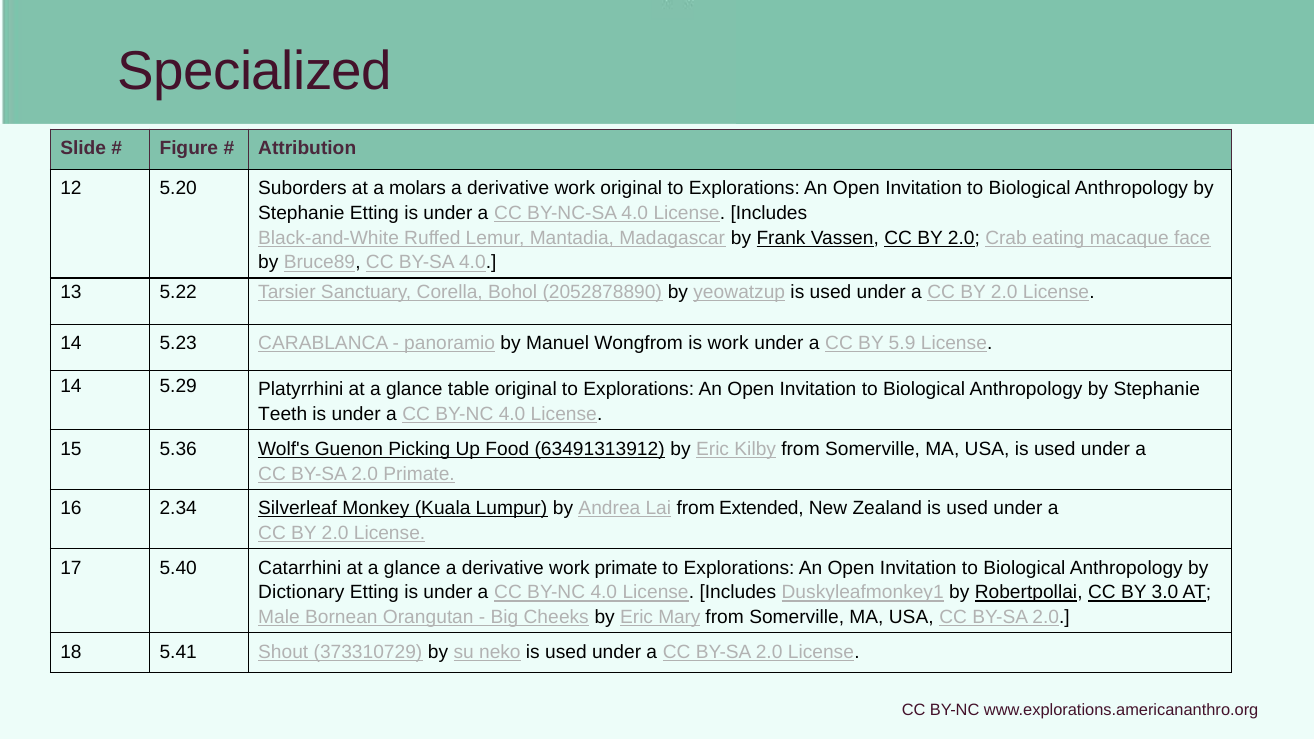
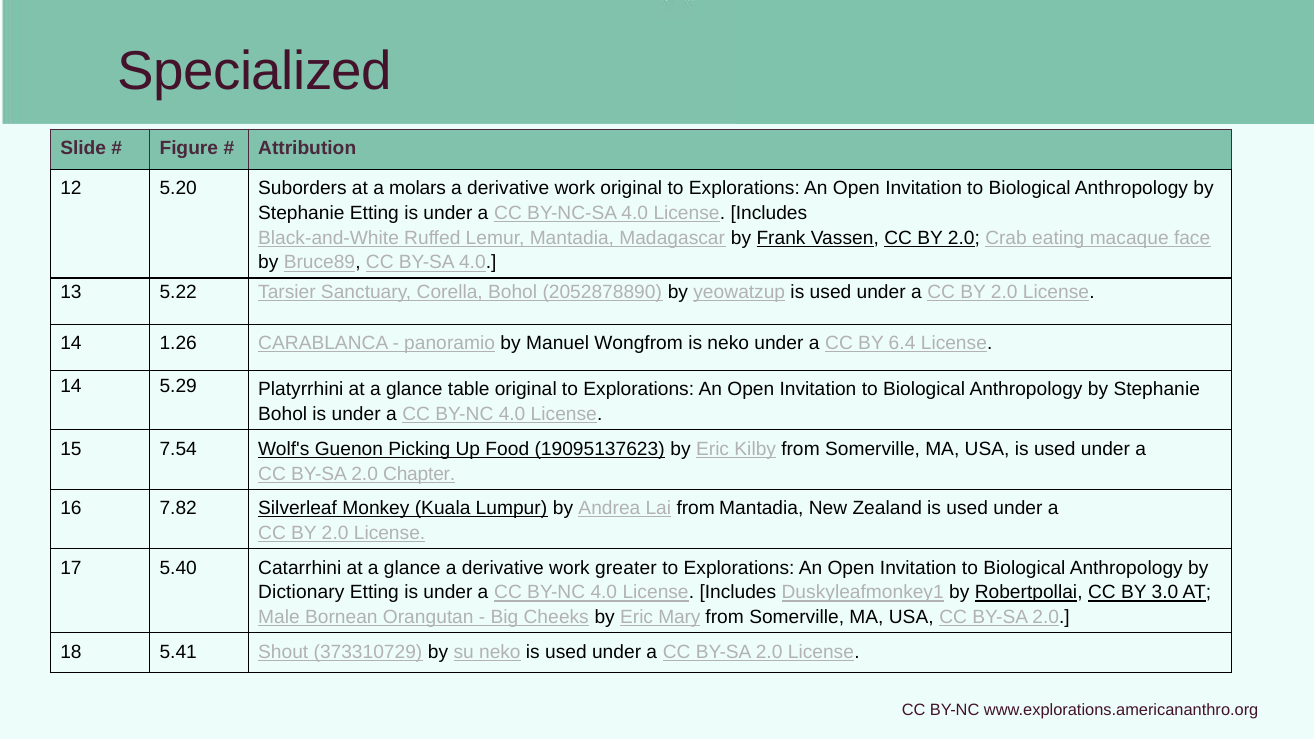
5.23: 5.23 -> 1.26
is work: work -> neko
5.9: 5.9 -> 6.4
Teeth at (283, 414): Teeth -> Bohol
5.36: 5.36 -> 7.54
63491313912: 63491313912 -> 19095137623
2.0 Primate: Primate -> Chapter
2.34: 2.34 -> 7.82
from Extended: Extended -> Mantadia
work primate: primate -> greater
